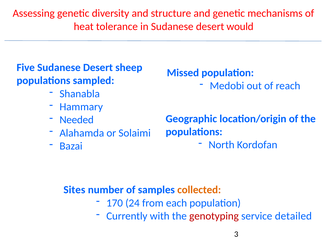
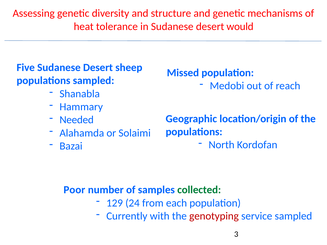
Sites: Sites -> Poor
collected colour: orange -> green
170: 170 -> 129
service detailed: detailed -> sampled
